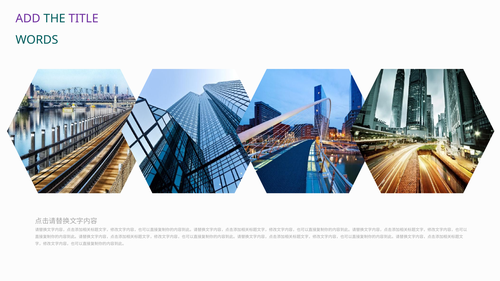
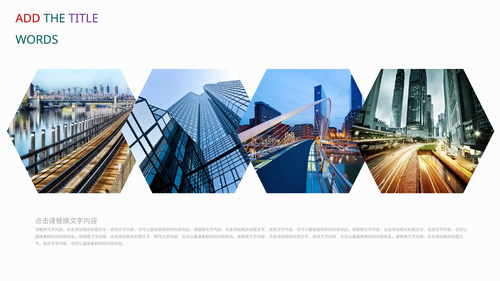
ADD colour: purple -> red
